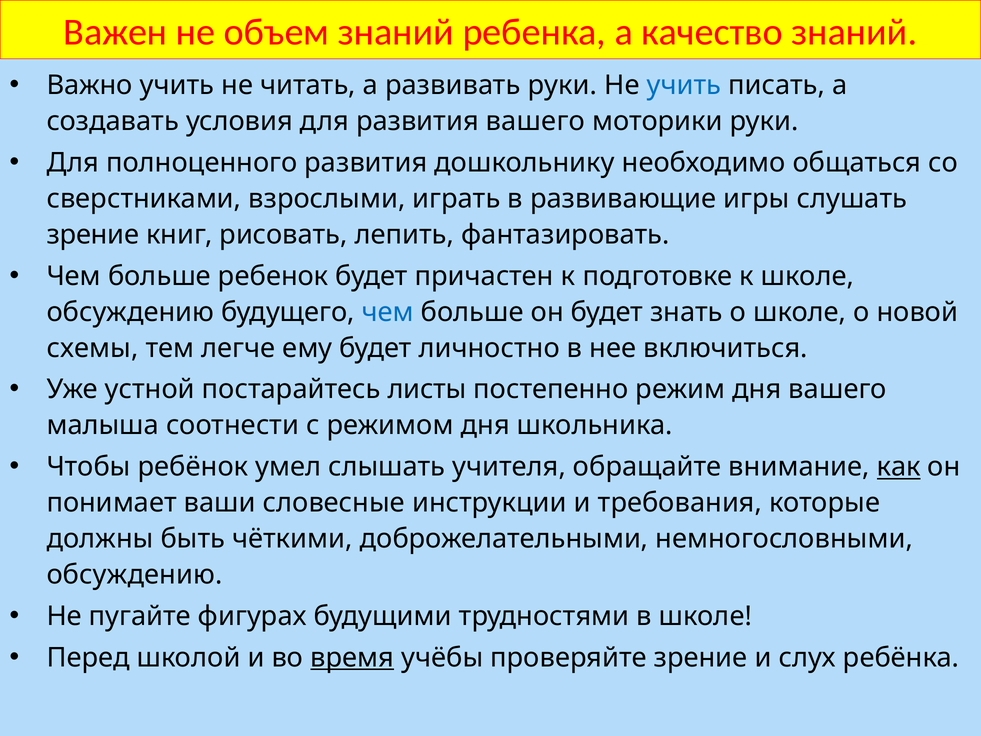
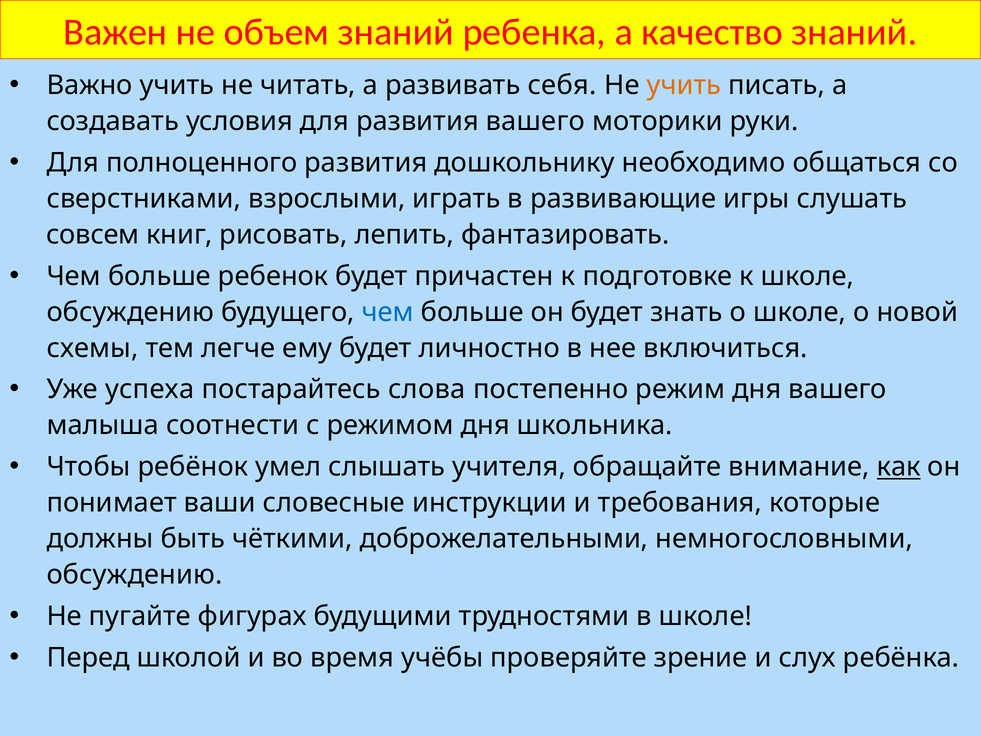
развивать руки: руки -> себя
учить at (684, 85) colour: blue -> orange
зрение at (93, 235): зрение -> совсем
устной: устной -> успеха
листы: листы -> слова
время underline: present -> none
